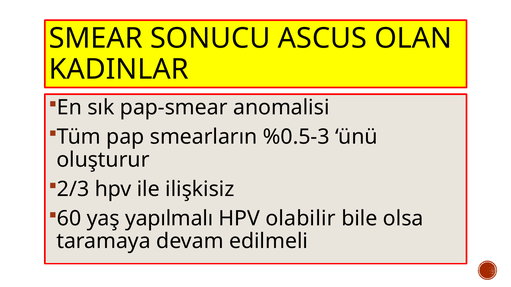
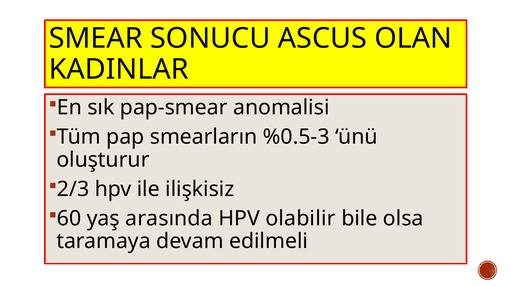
yapılmalı: yapılmalı -> arasında
